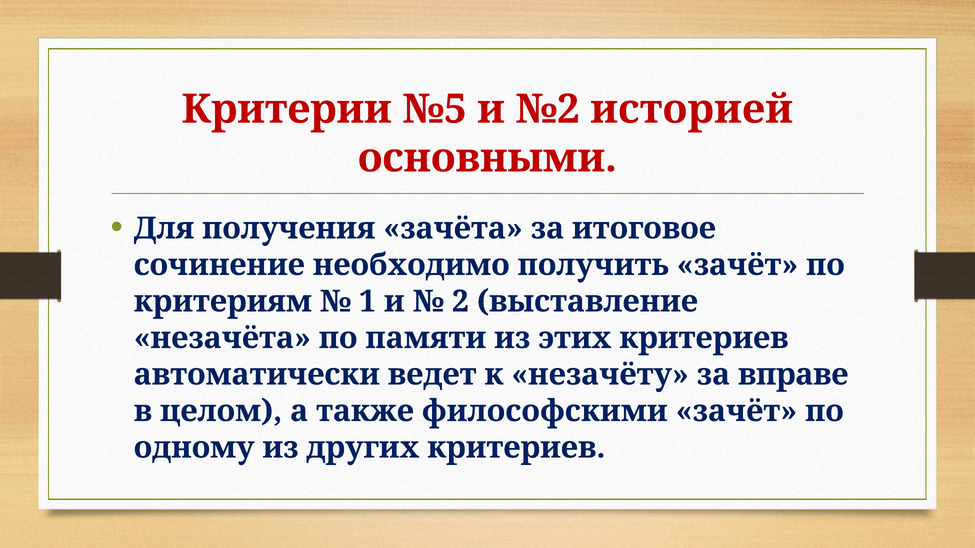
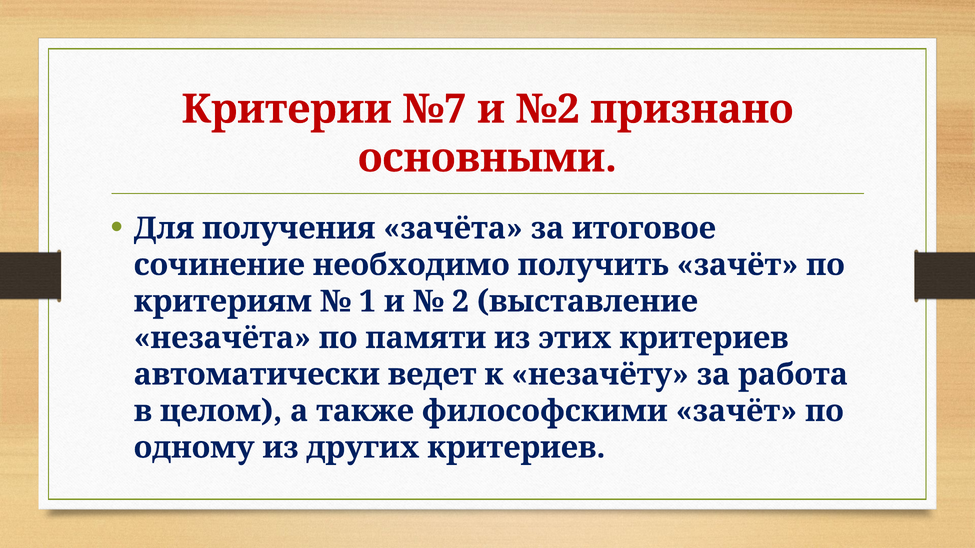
№5: №5 -> №7
историей: историей -> признано
вправе: вправе -> работа
